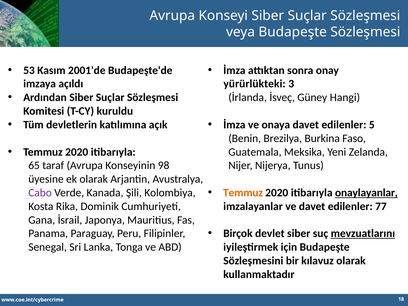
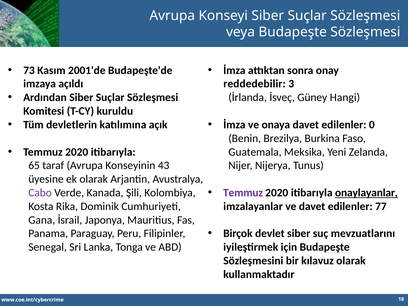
53: 53 -> 73
yürürlükteki: yürürlükteki -> reddedebilir
5: 5 -> 0
98: 98 -> 43
Temmuz at (243, 193) colour: orange -> purple
mevzuatlarını underline: present -> none
